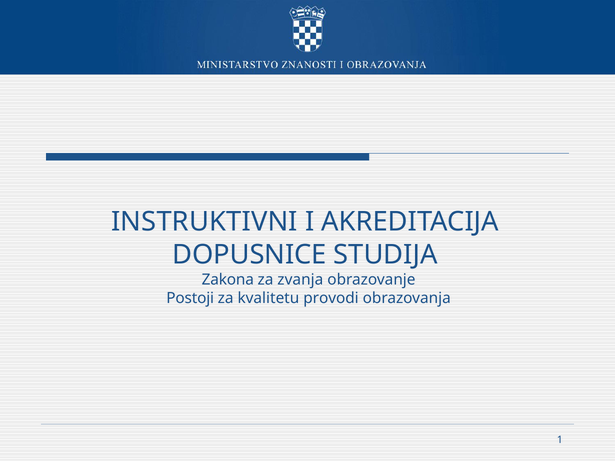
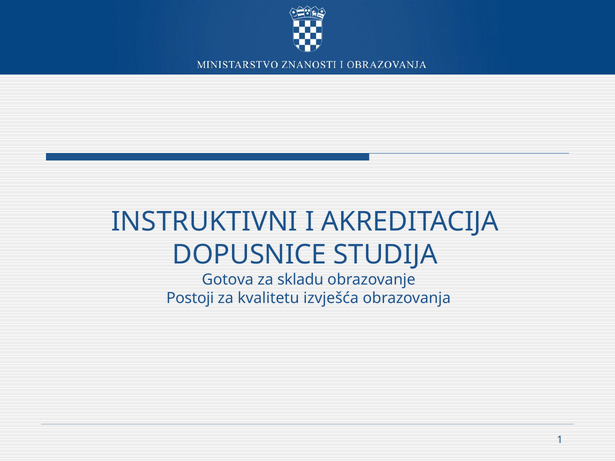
Zakona: Zakona -> Gotova
zvanja: zvanja -> skladu
provodi: provodi -> izvješća
